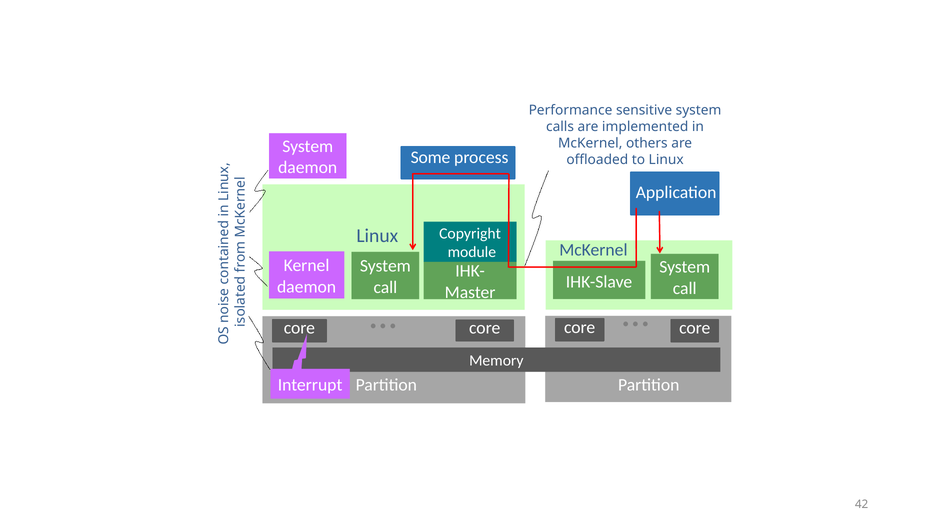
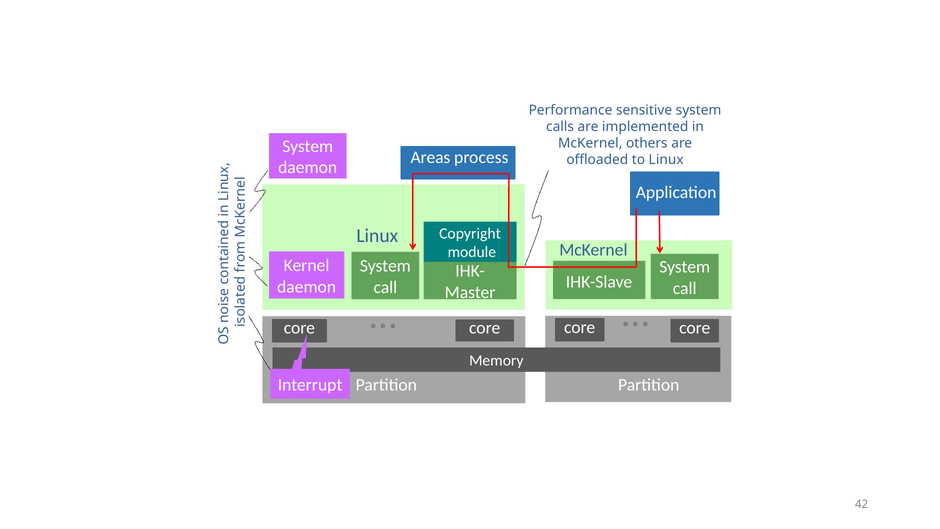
Some: Some -> Areas
